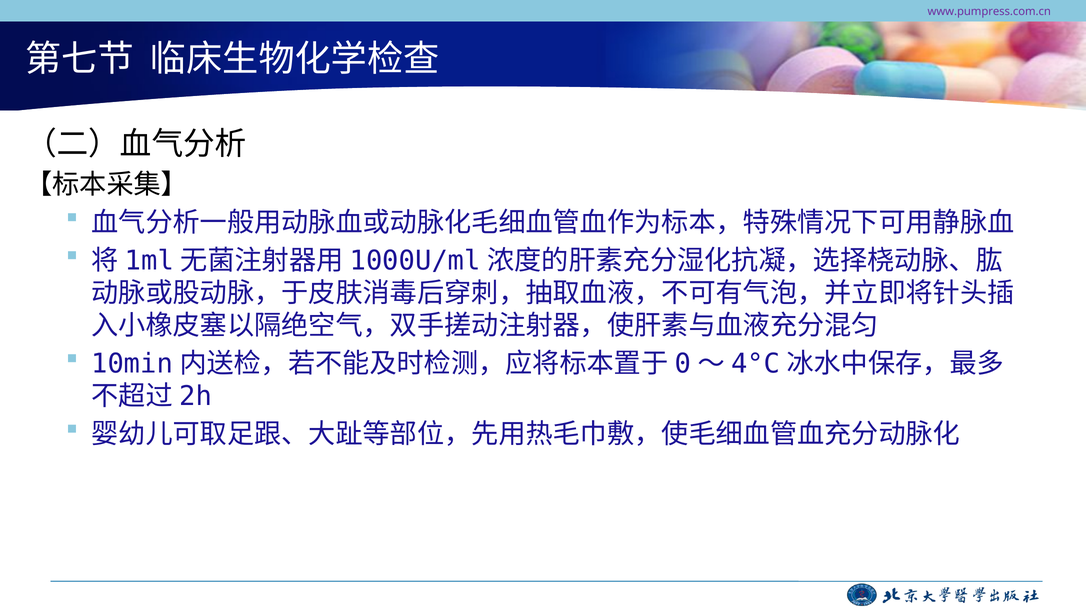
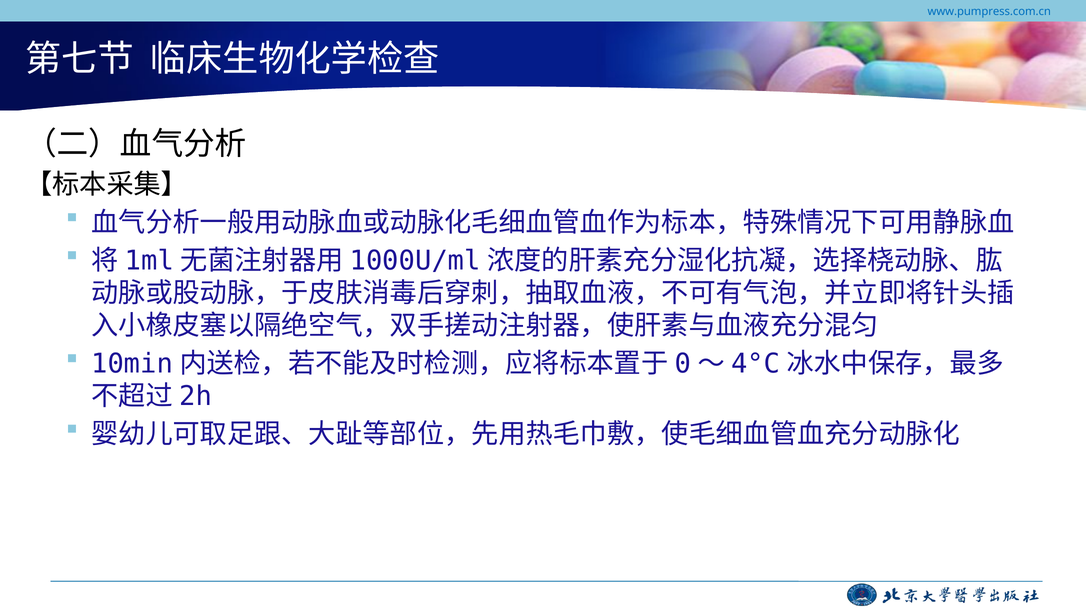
www.pumpress.com.cn colour: purple -> blue
